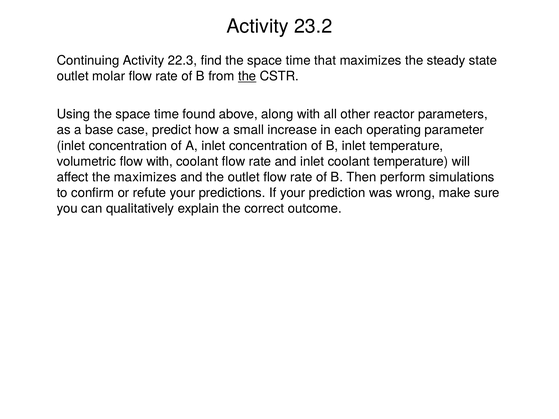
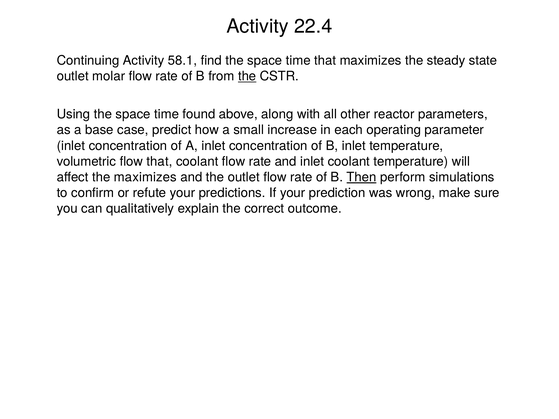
23.2: 23.2 -> 22.4
22.3: 22.3 -> 58.1
flow with: with -> that
Then underline: none -> present
